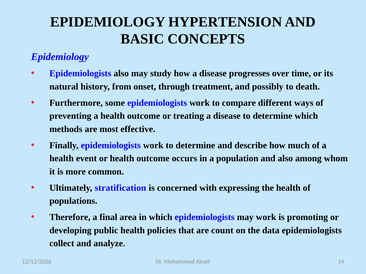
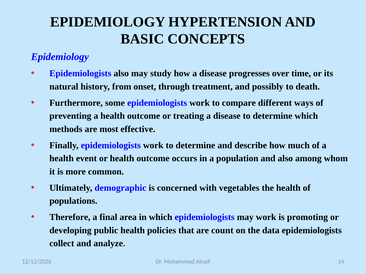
stratification: stratification -> demographic
expressing: expressing -> vegetables
